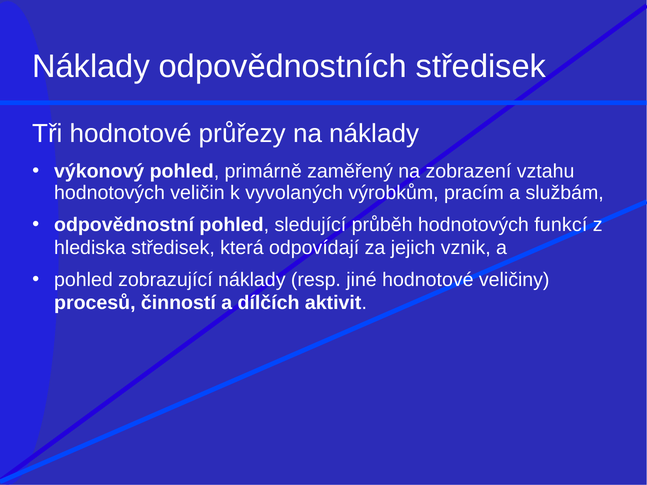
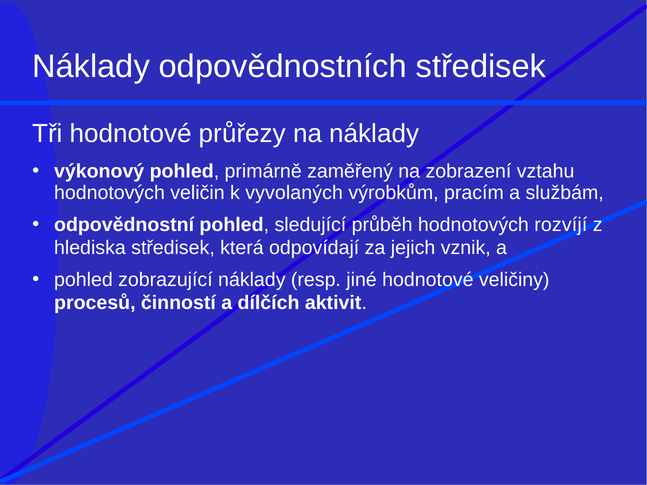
funkcí: funkcí -> rozvíjí
